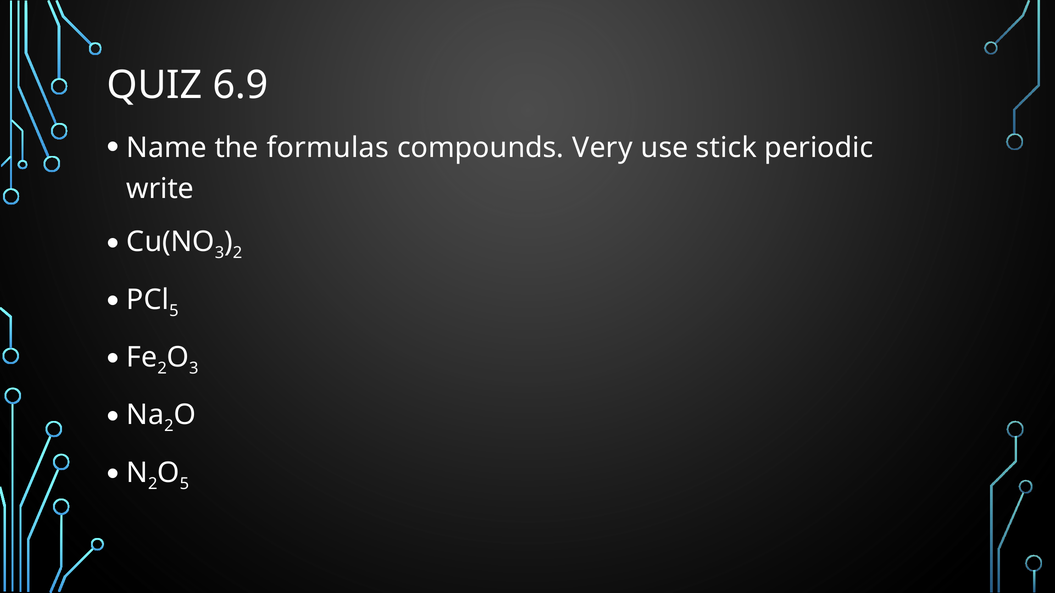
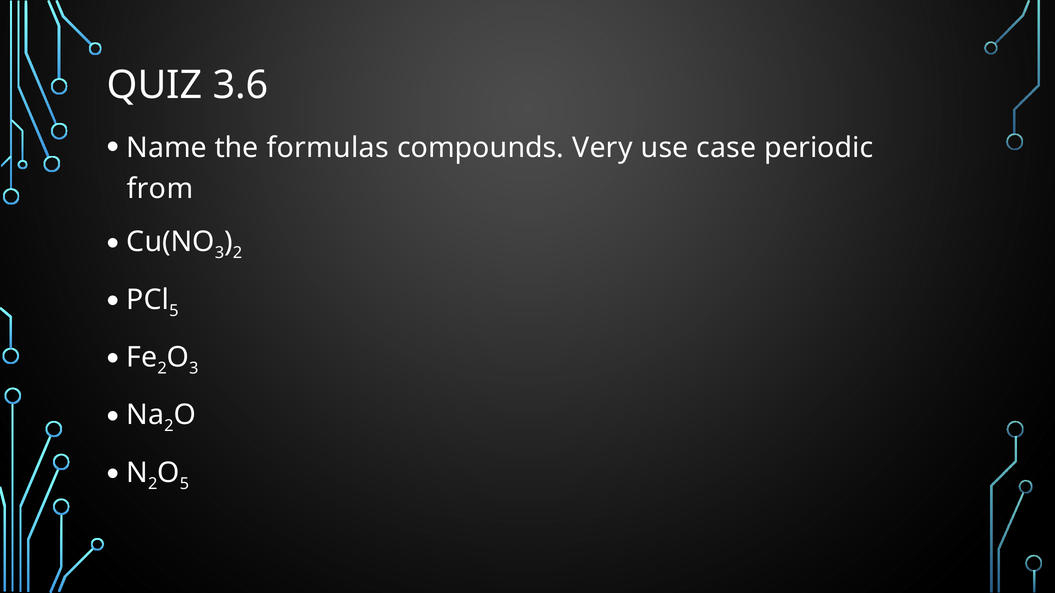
6.9: 6.9 -> 3.6
stick: stick -> case
write: write -> from
